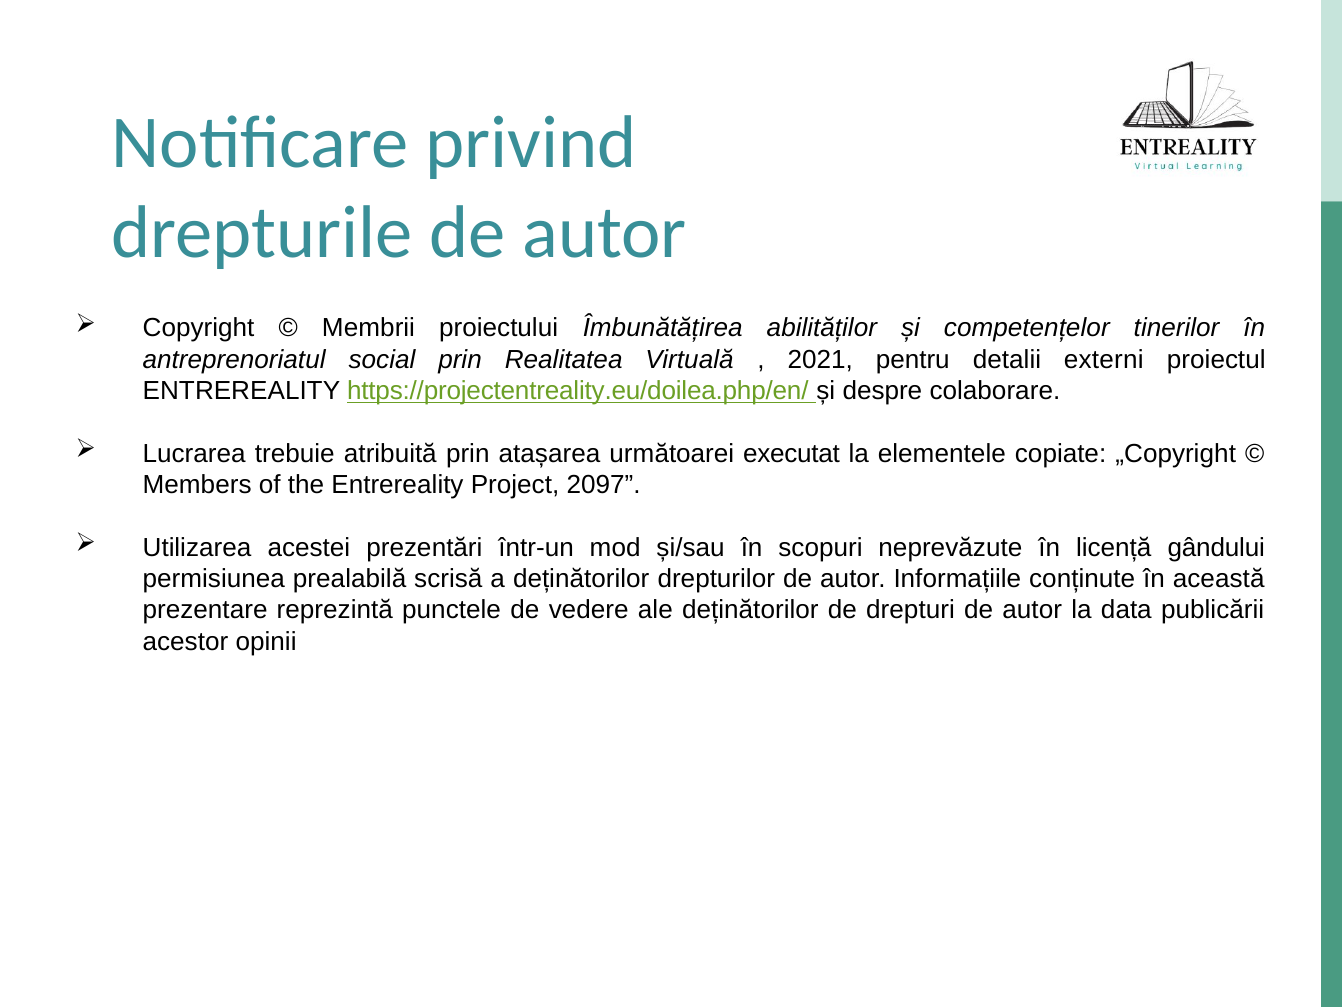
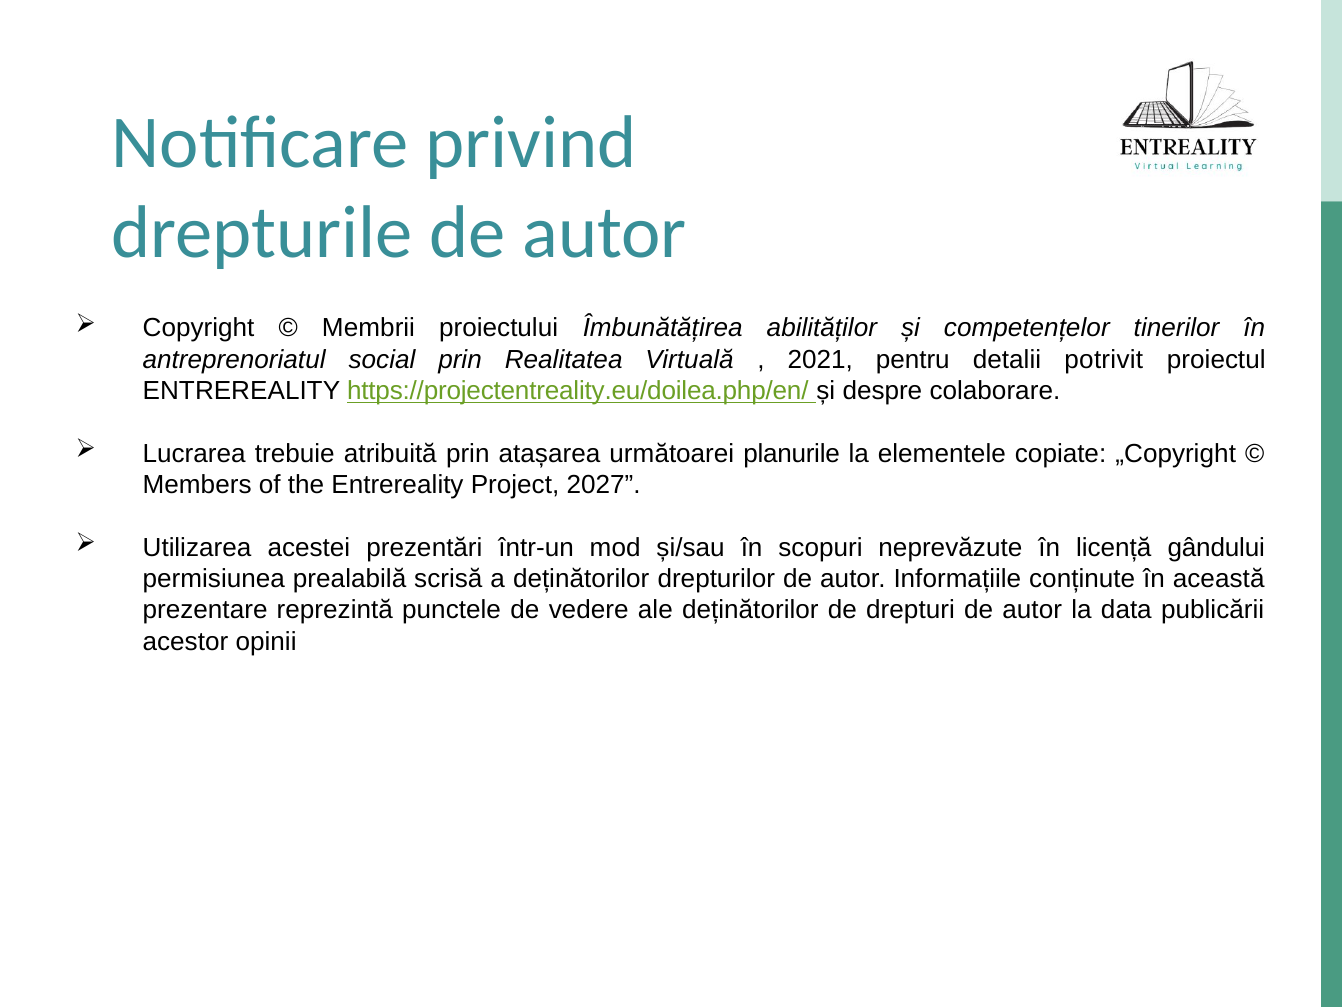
externi: externi -> potrivit
executat: executat -> planurile
2097: 2097 -> 2027
